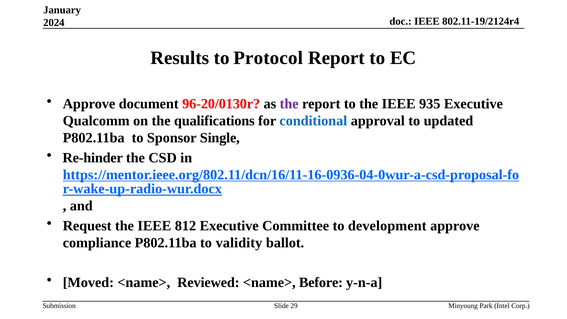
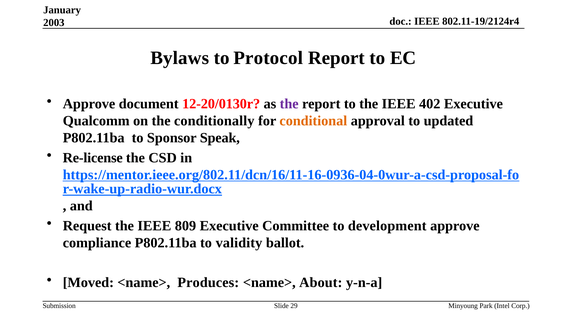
2024: 2024 -> 2003
Results: Results -> Bylaws
96-20/0130r: 96-20/0130r -> 12-20/0130r
935: 935 -> 402
qualifications: qualifications -> conditionally
conditional colour: blue -> orange
Single: Single -> Speak
Re-hinder: Re-hinder -> Re-license
812: 812 -> 809
Reviewed: Reviewed -> Produces
Before: Before -> About
